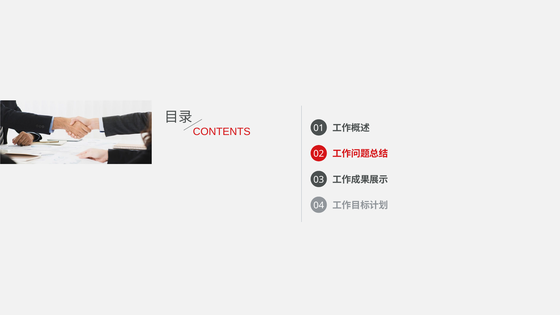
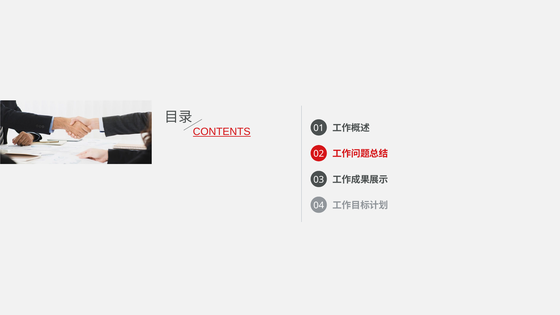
CONTENTS underline: none -> present
